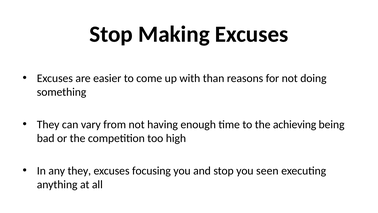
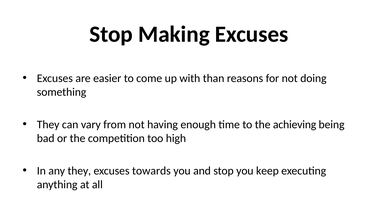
focusing: focusing -> towards
seen: seen -> keep
